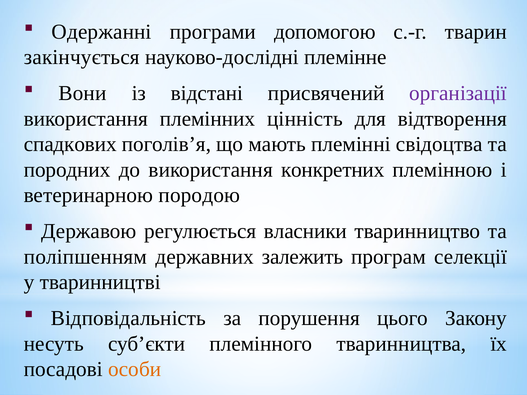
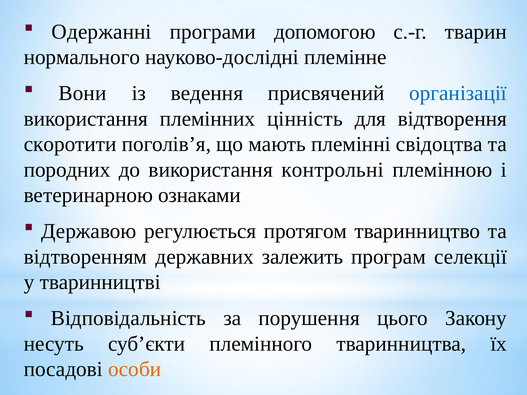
закінчується: закінчується -> нормального
відстані: відстані -> ведення
організації colour: purple -> blue
спадкових: спадкових -> скоротити
конкретних: конкретних -> контрольні
породою: породою -> ознаками
власники: власники -> протягом
поліпшенням: поліпшенням -> відтворенням
